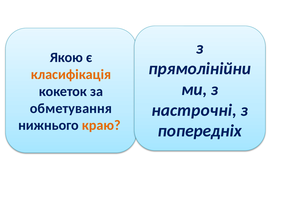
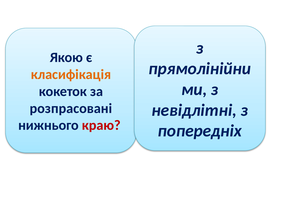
обметування: обметування -> розпрасовані
настрочні: настрочні -> невідлітні
краю colour: orange -> red
